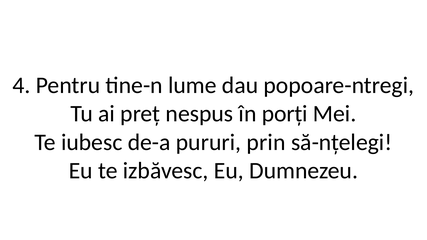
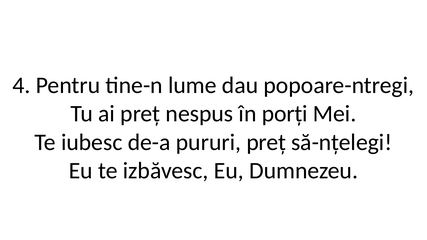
pururi prin: prin -> preț
